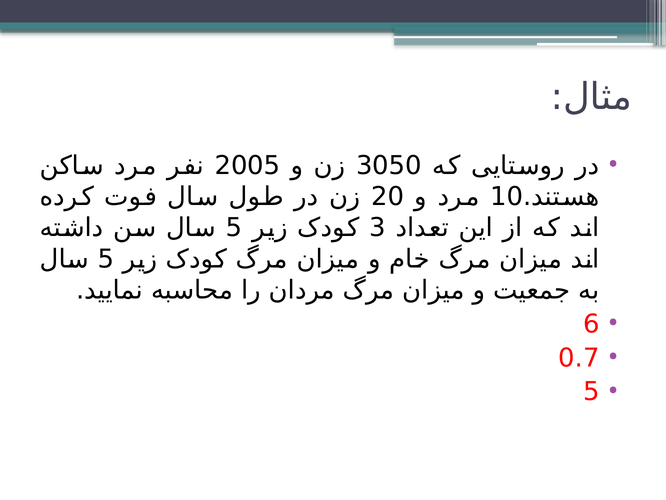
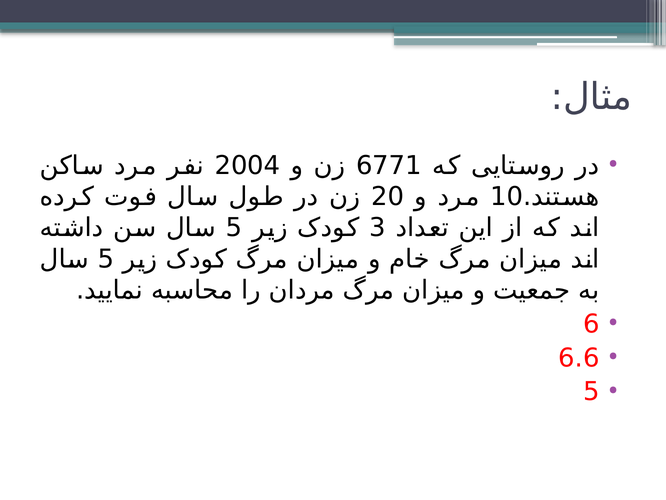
2005: 2005 -> 2004
3050: 3050 -> 6771
0.7: 0.7 -> 6.6
